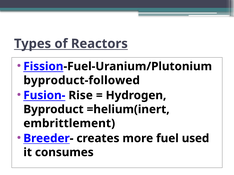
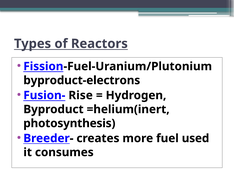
byproduct-followed: byproduct-followed -> byproduct-electrons
embrittlement: embrittlement -> photosynthesis
